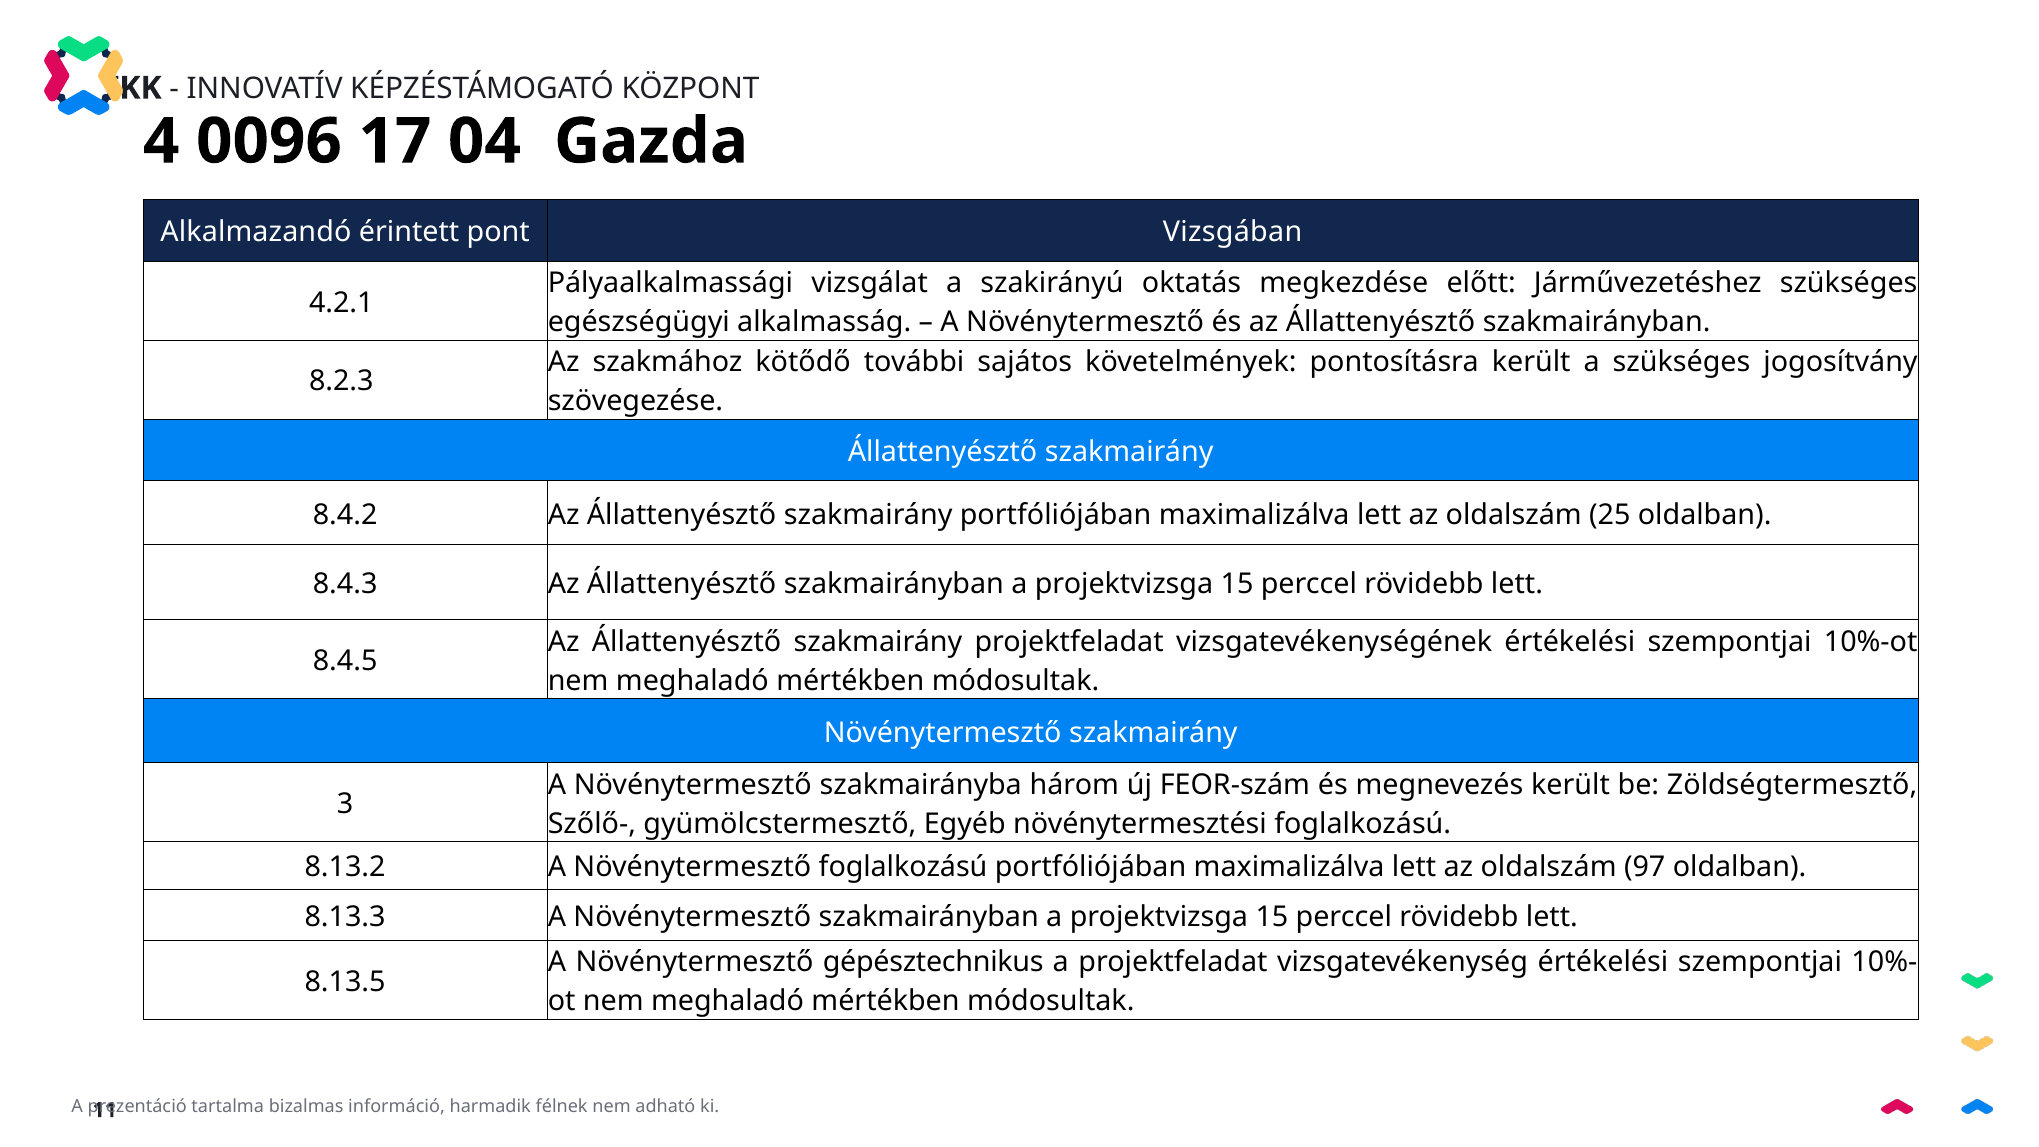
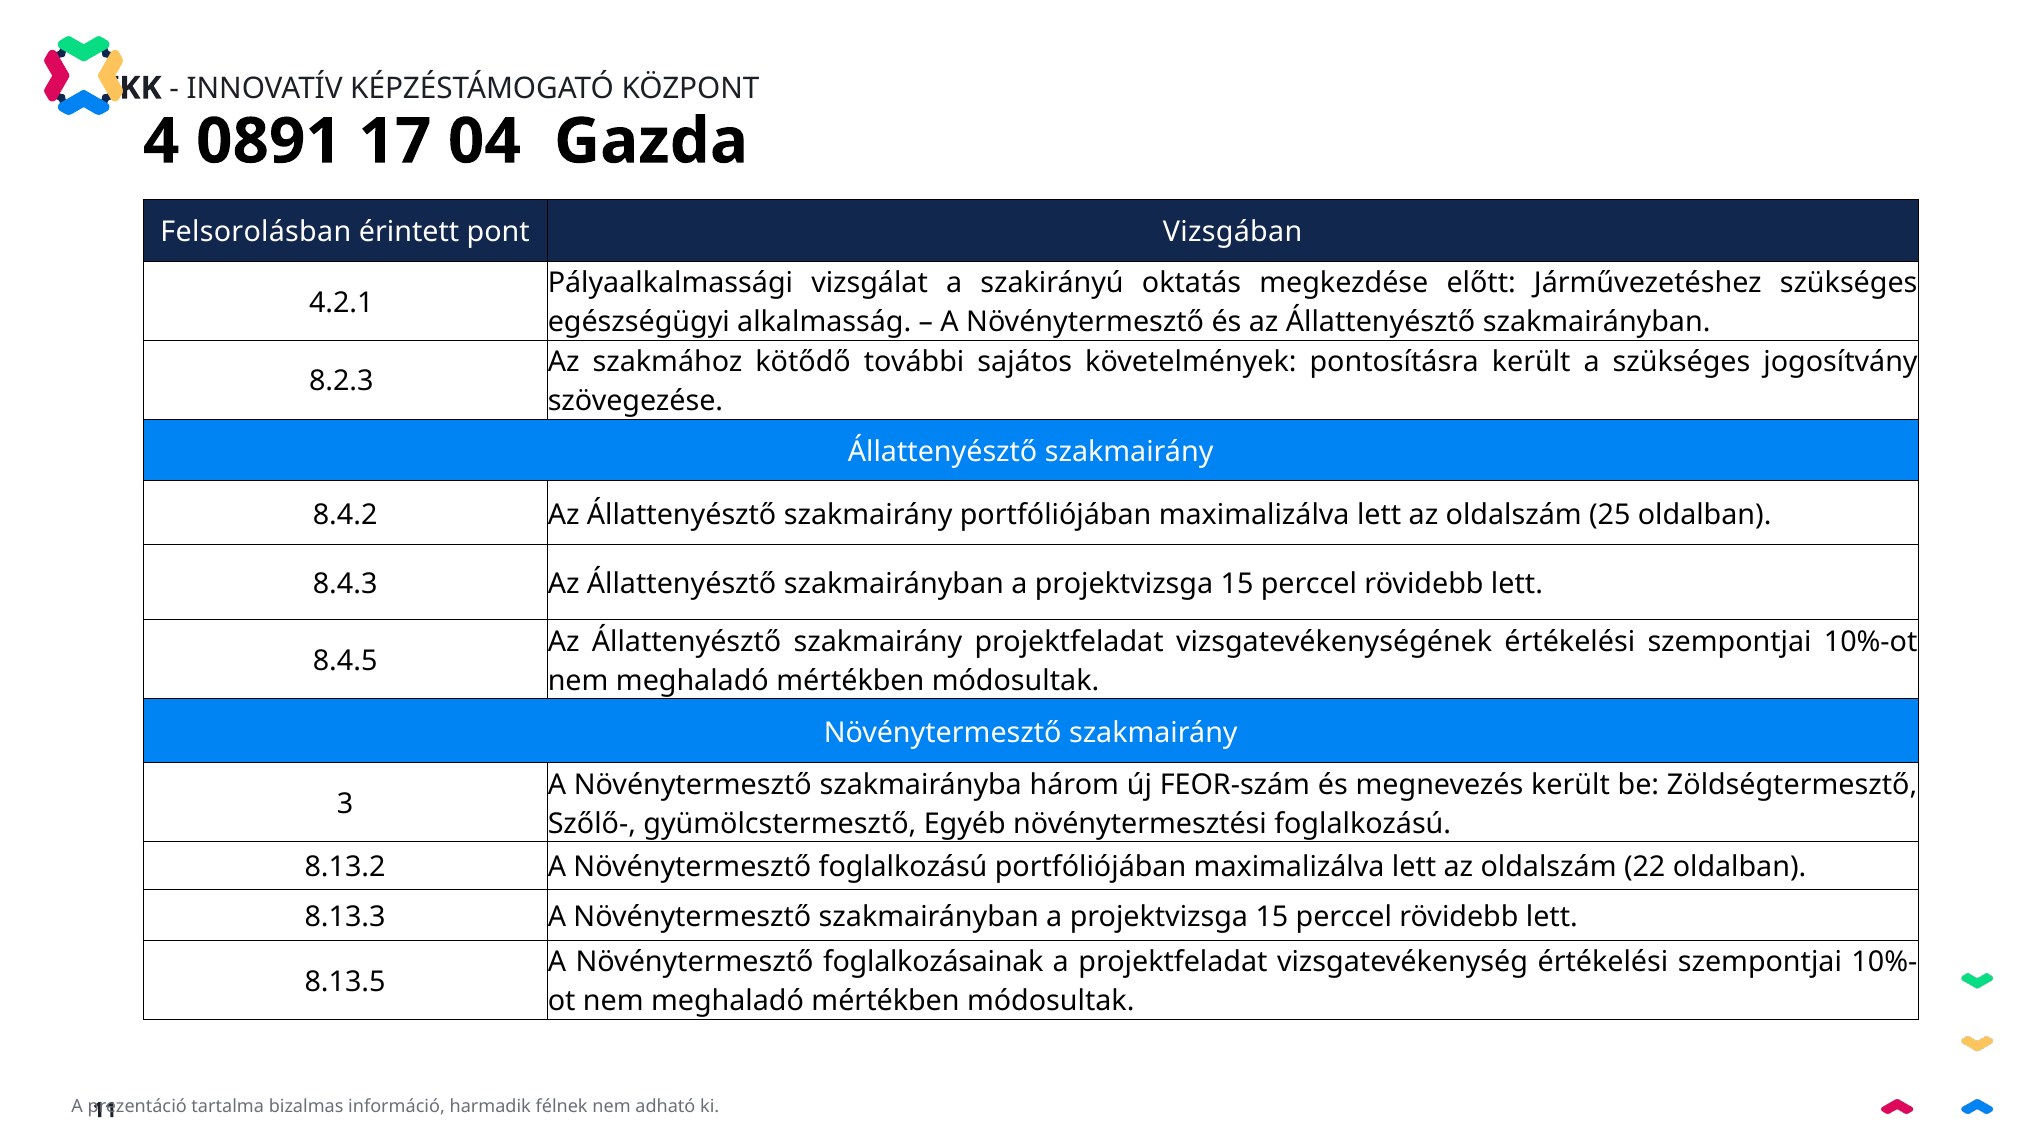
0096: 0096 -> 0891
Alkalmazandó: Alkalmazandó -> Felsorolásban
97: 97 -> 22
gépésztechnikus: gépésztechnikus -> foglalkozásainak
